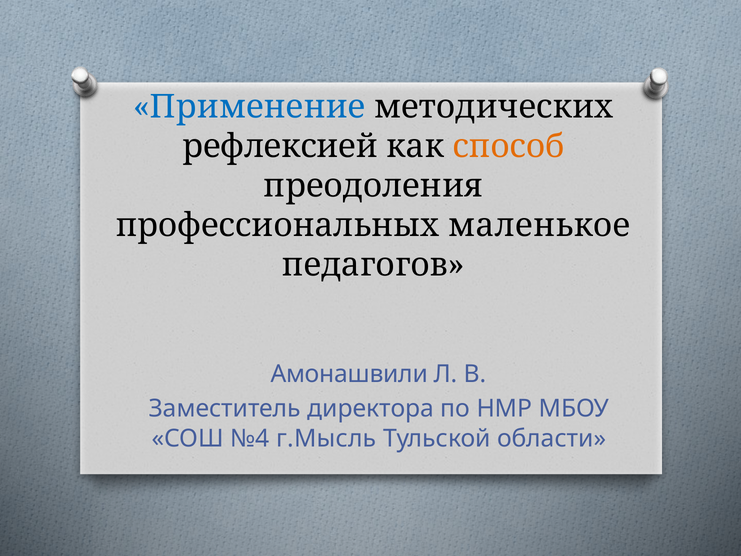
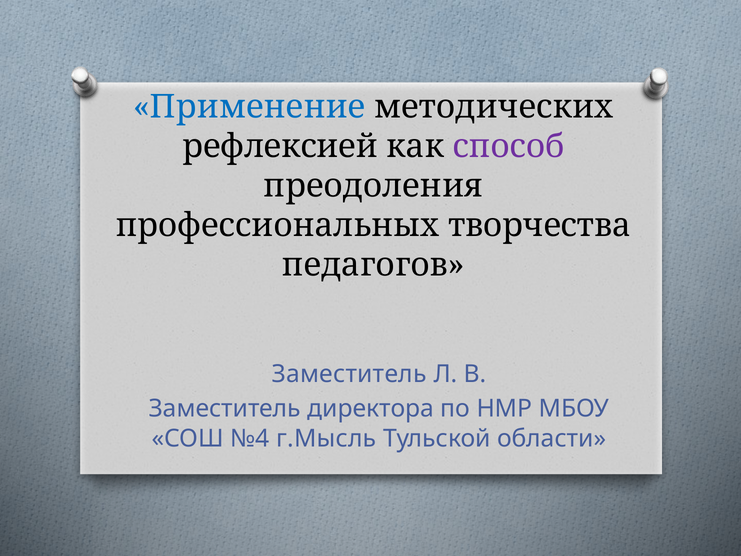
способ colour: orange -> purple
маленькое: маленькое -> творчества
Амонашвили at (349, 374): Амонашвили -> Заместитель
